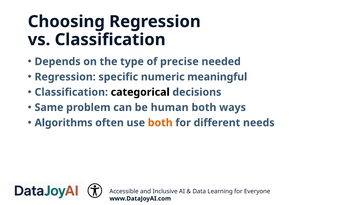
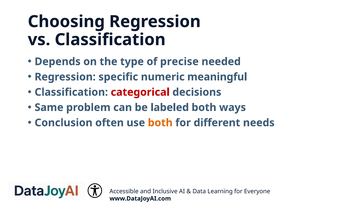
categorical colour: black -> red
human: human -> labeled
Algorithms: Algorithms -> Conclusion
